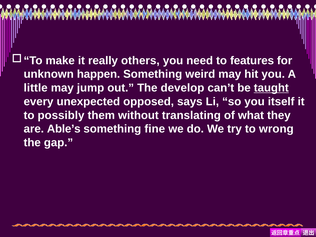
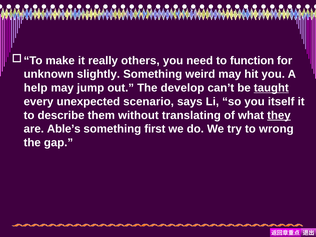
features: features -> function
happen: happen -> slightly
little: little -> help
opposed: opposed -> scenario
possibly: possibly -> describe
they underline: none -> present
fine: fine -> first
